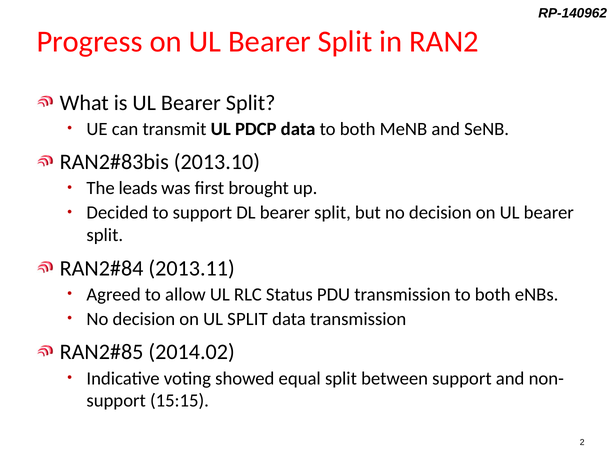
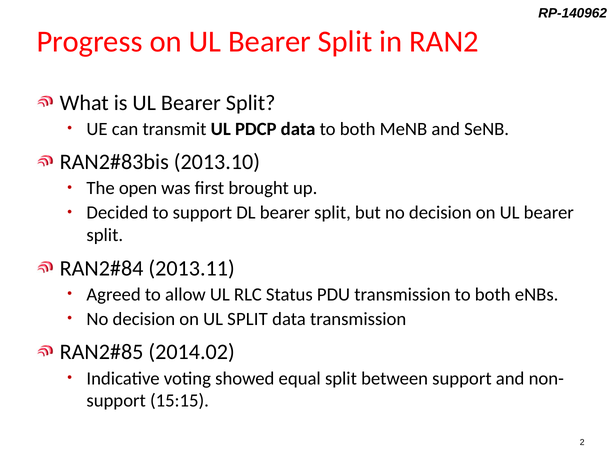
leads: leads -> open
